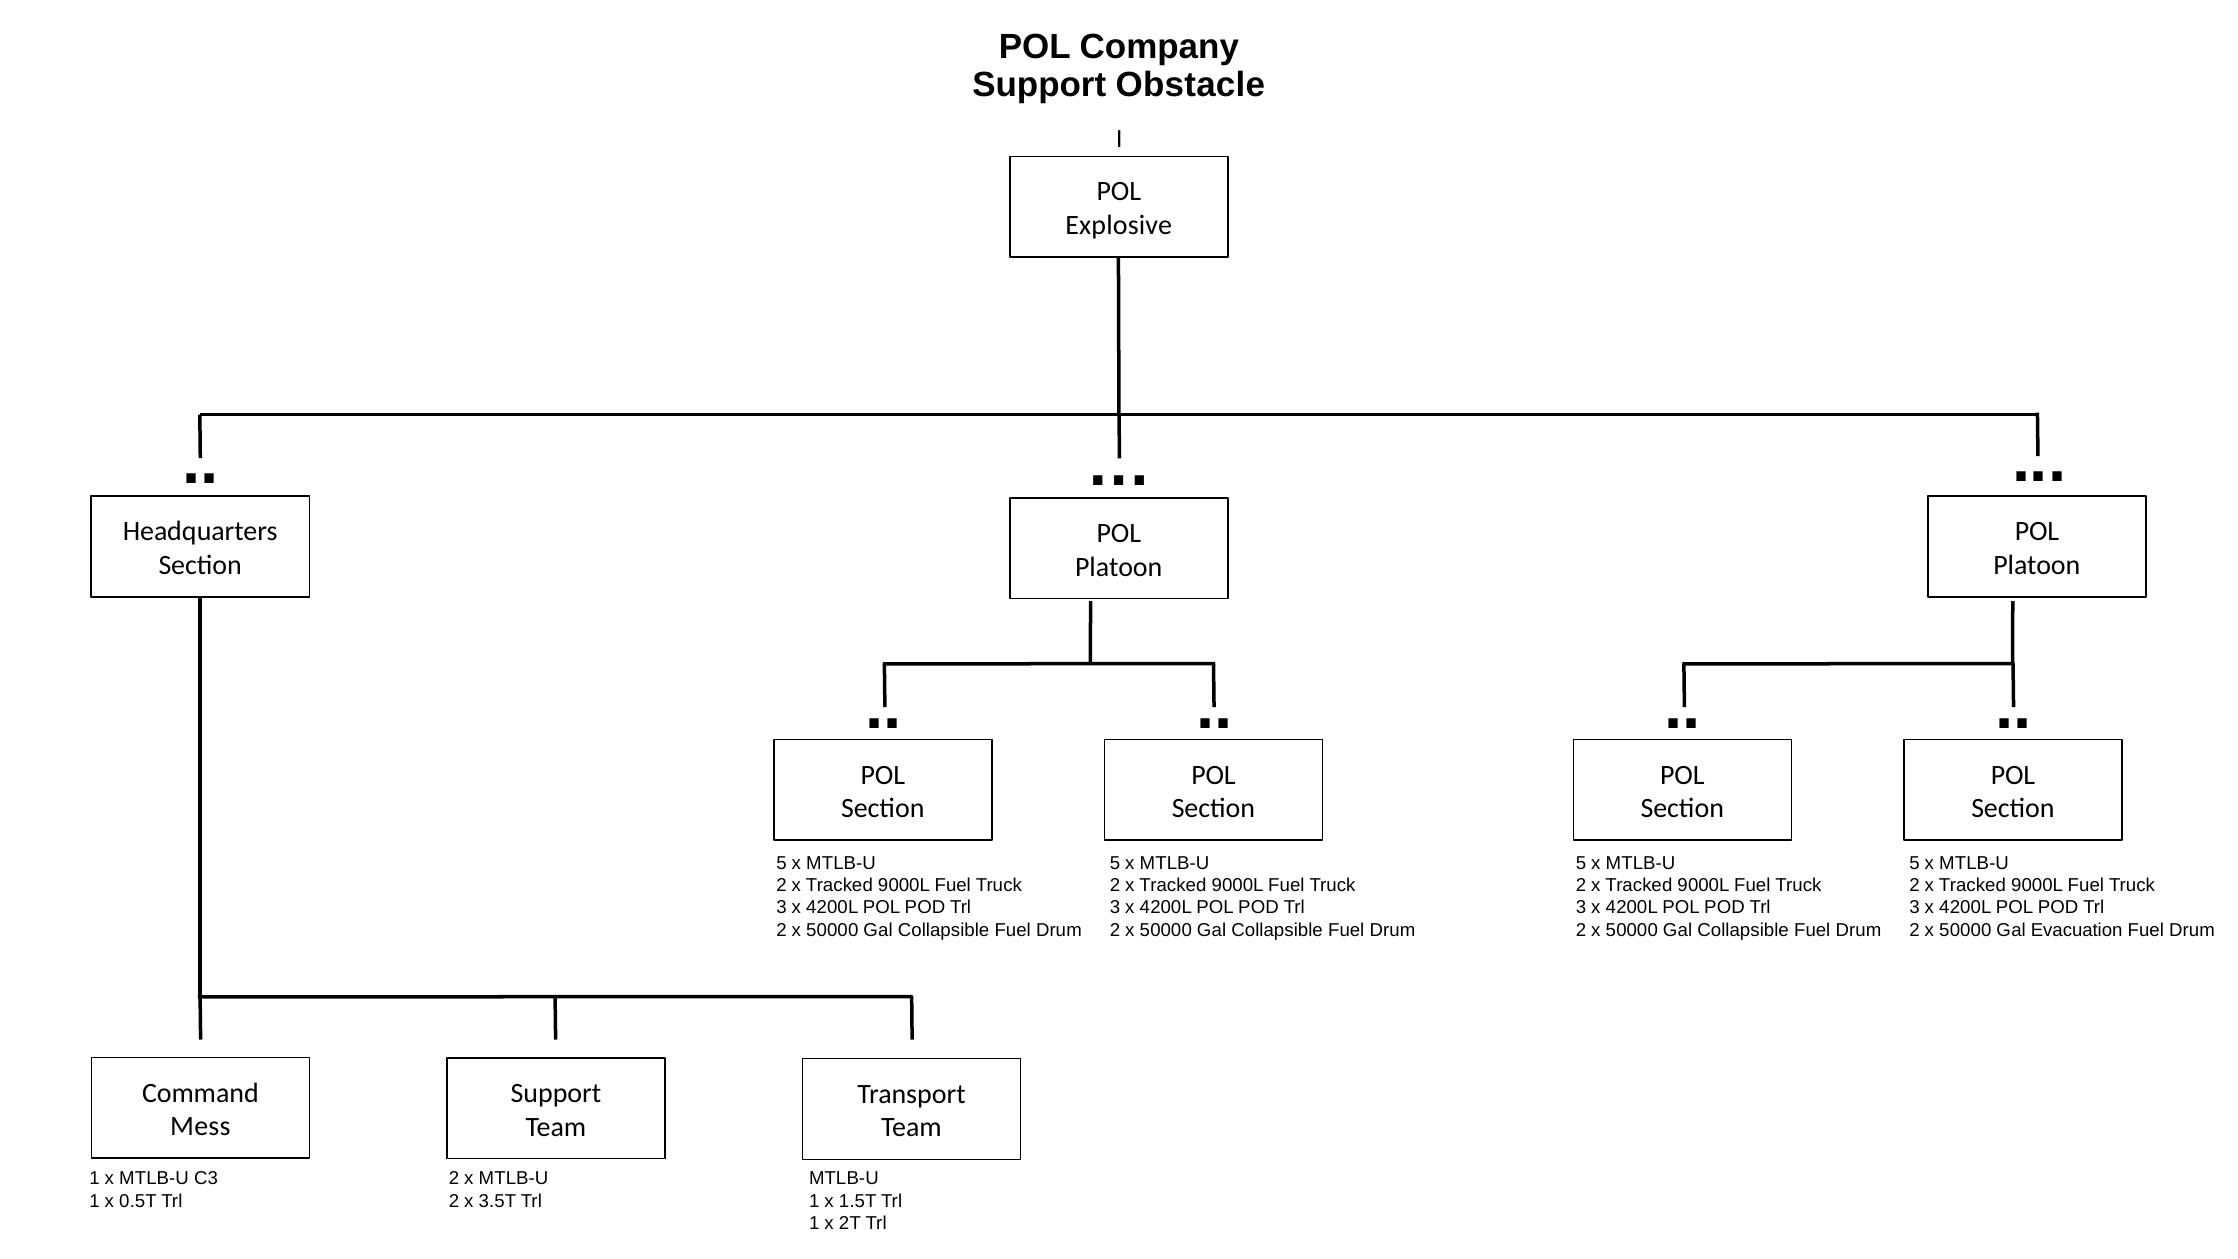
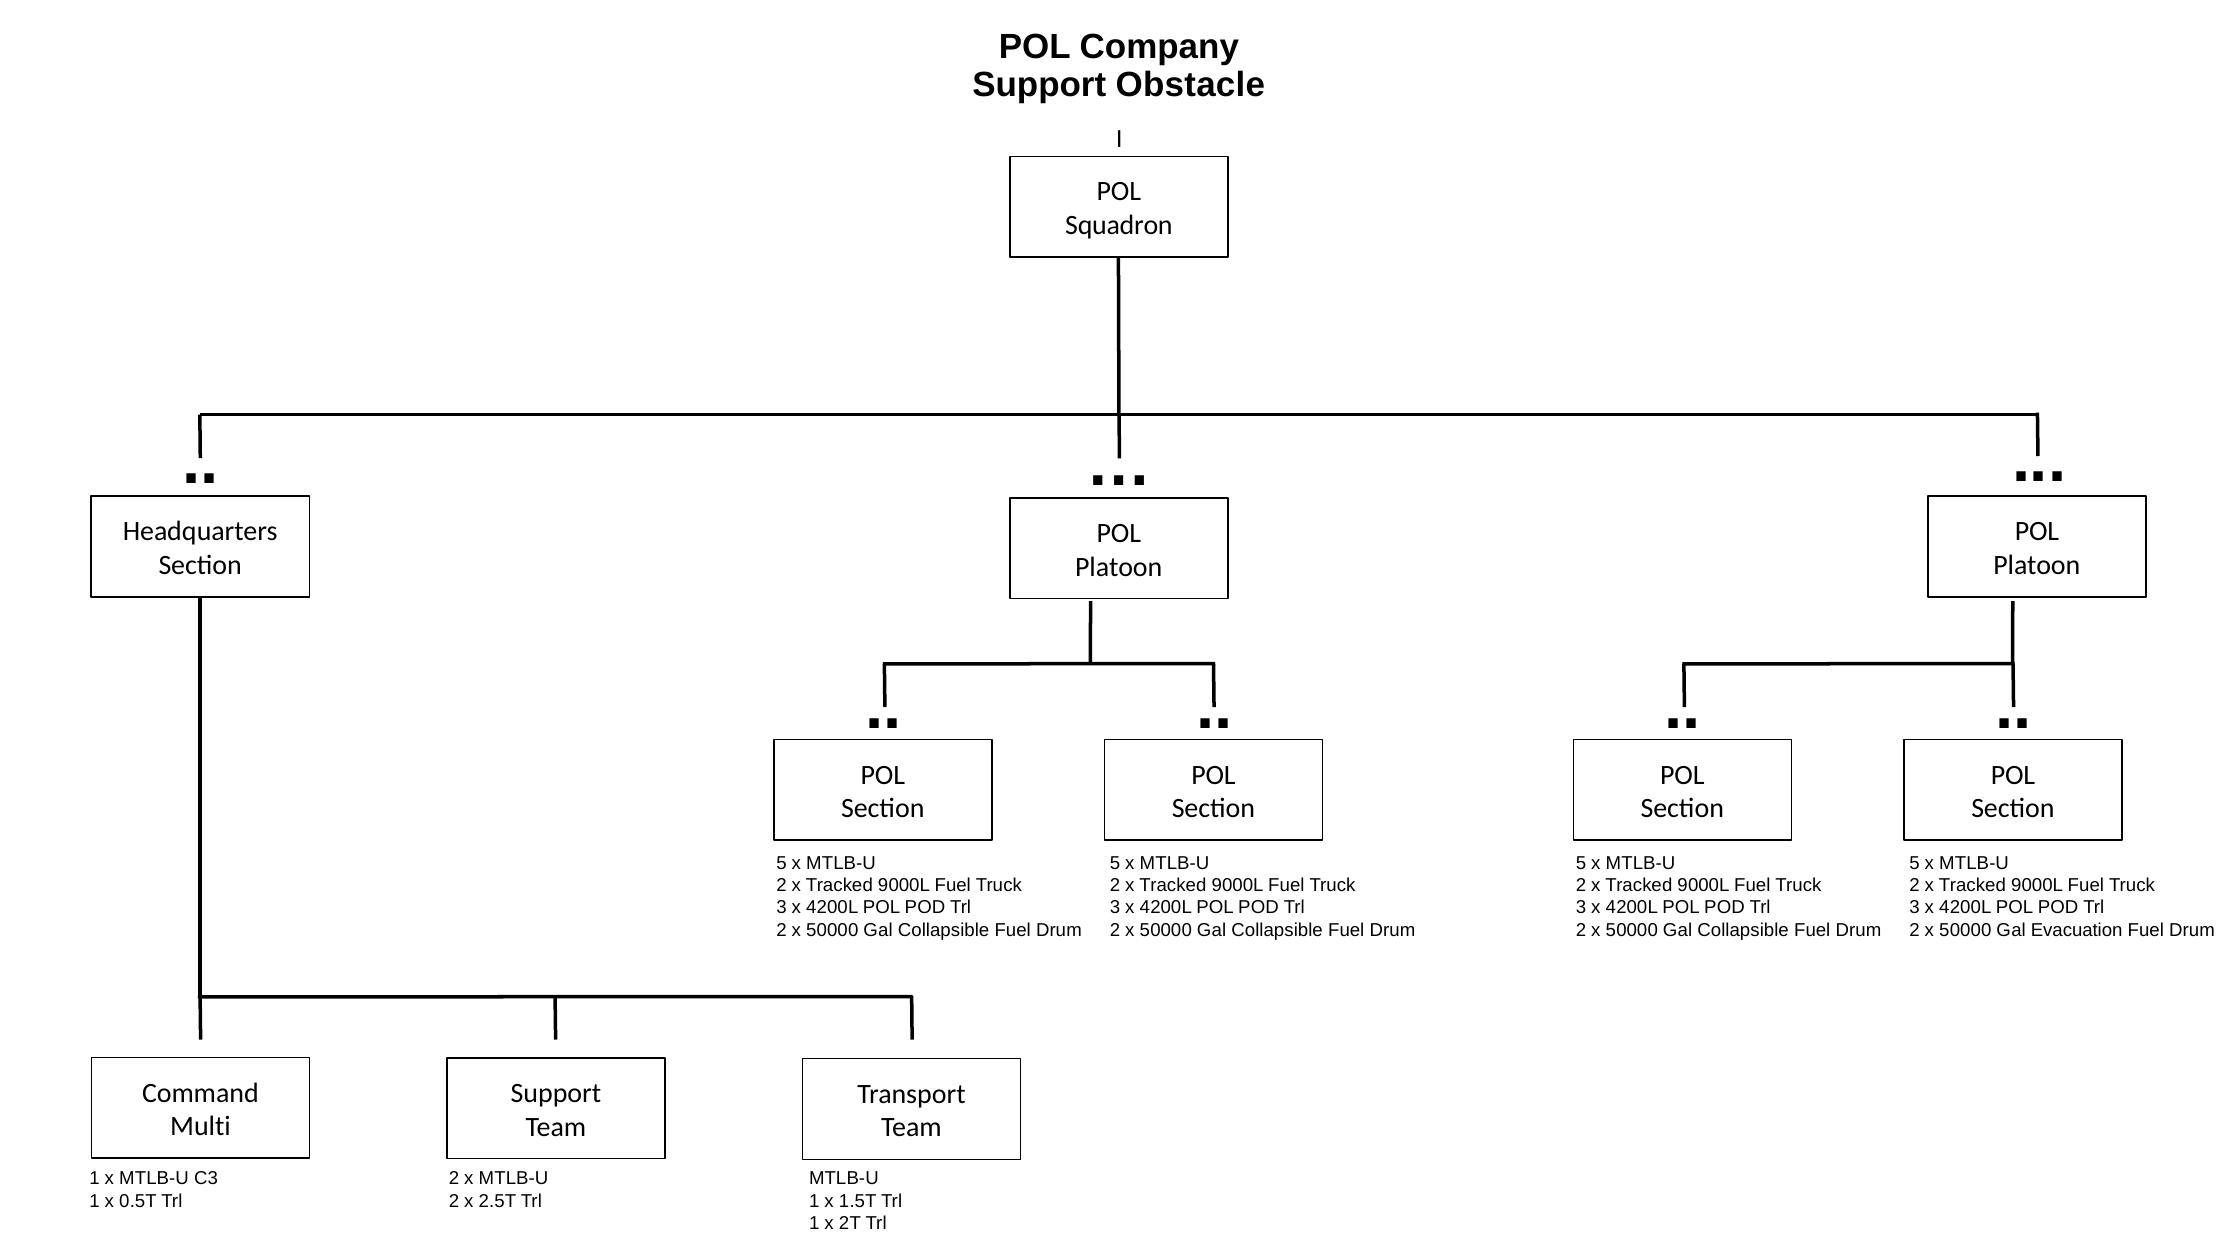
Explosive: Explosive -> Squadron
Mess: Mess -> Multi
3.5T: 3.5T -> 2.5T
